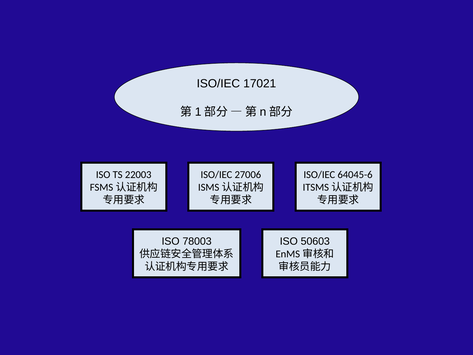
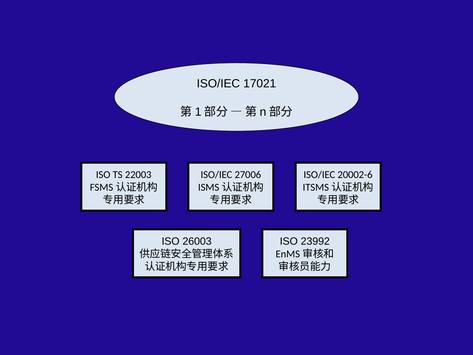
64045-6: 64045-6 -> 20002-6
78003: 78003 -> 26003
50603: 50603 -> 23992
